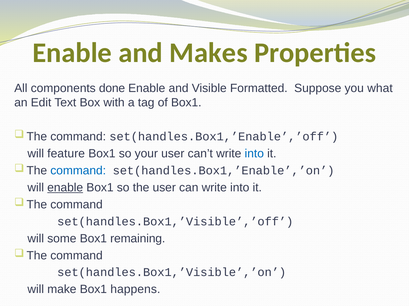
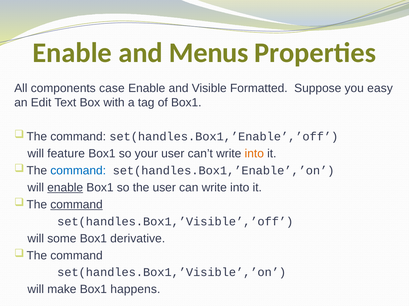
Makes: Makes -> Menus
done: done -> case
what: what -> easy
into at (254, 154) colour: blue -> orange
command at (77, 205) underline: none -> present
remaining: remaining -> derivative
